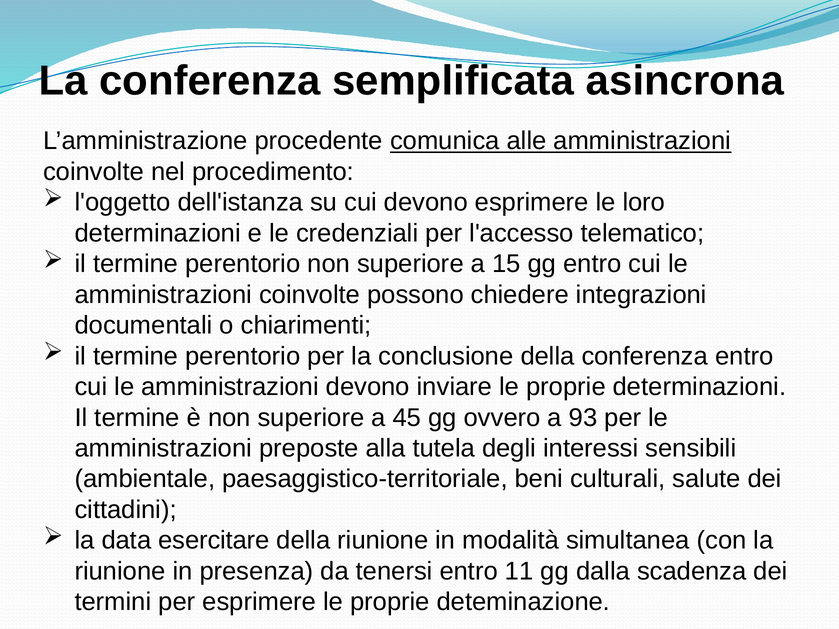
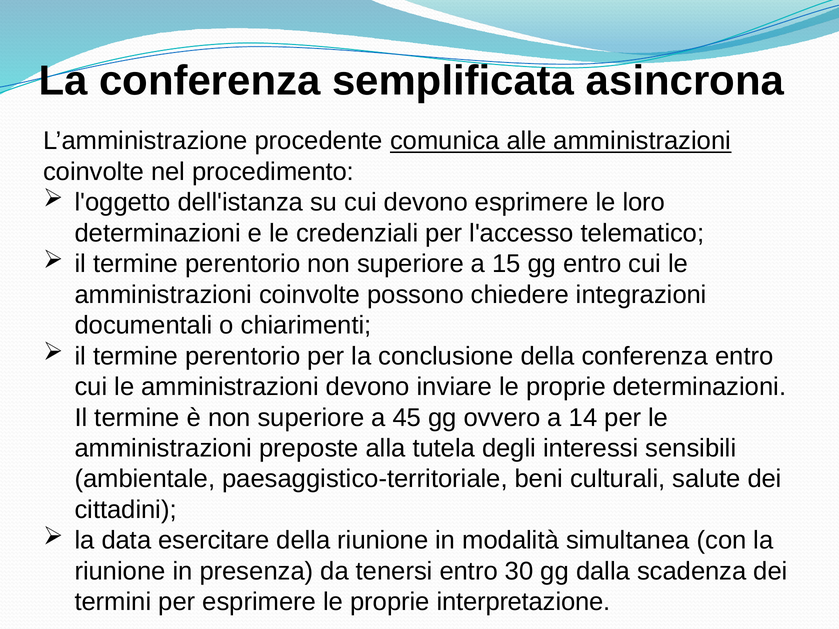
93: 93 -> 14
11: 11 -> 30
deteminazione: deteminazione -> interpretazione
